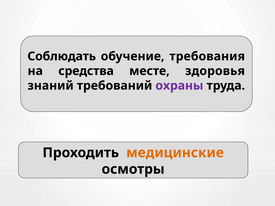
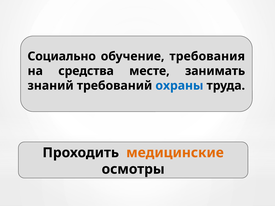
Соблюдать: Соблюдать -> Социально
здоровья: здоровья -> занимать
охраны colour: purple -> blue
